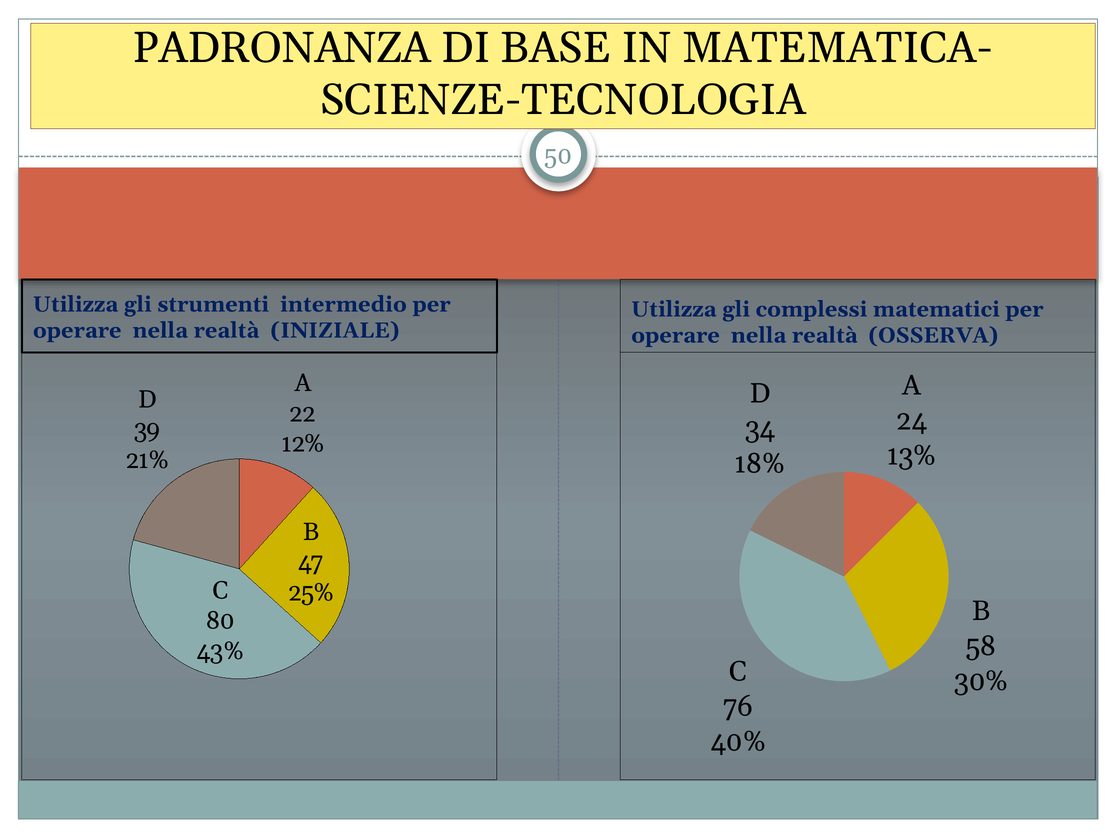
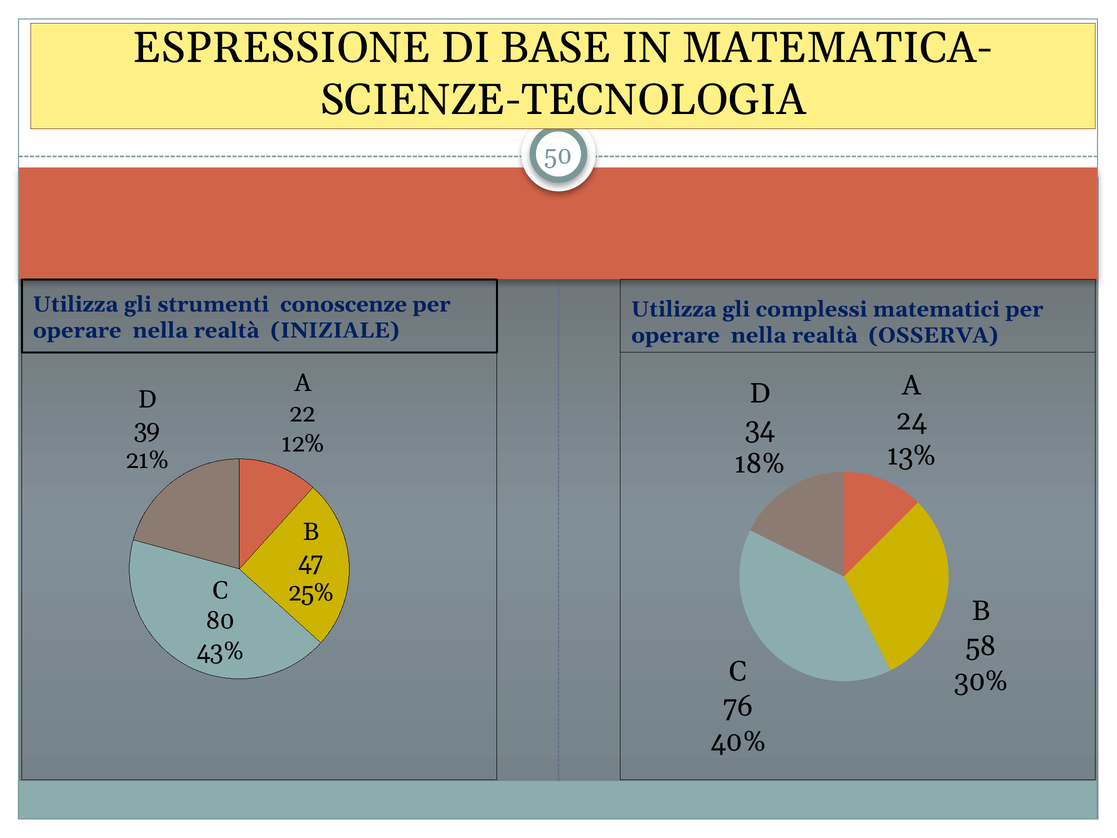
PADRONANZA: PADRONANZA -> ESPRESSIONE
intermedio: intermedio -> conoscenze
